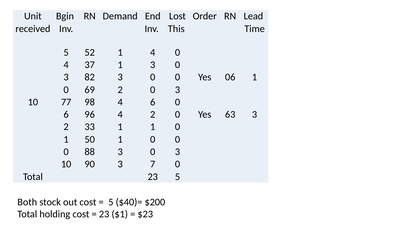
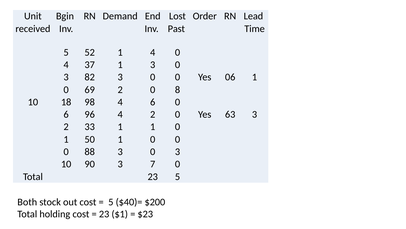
This: This -> Past
2 0 3: 3 -> 8
77: 77 -> 18
